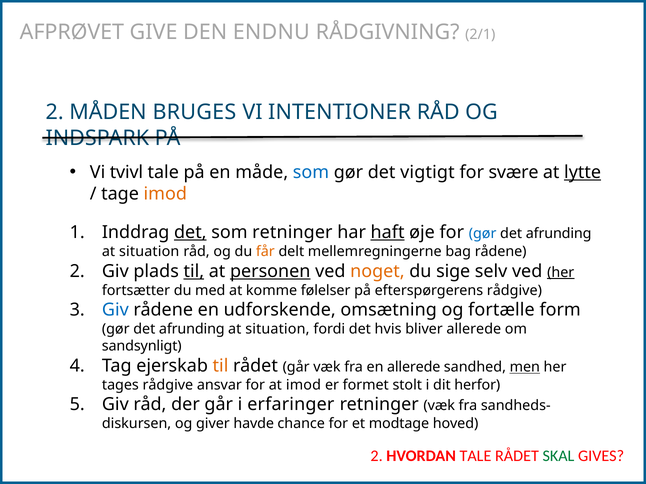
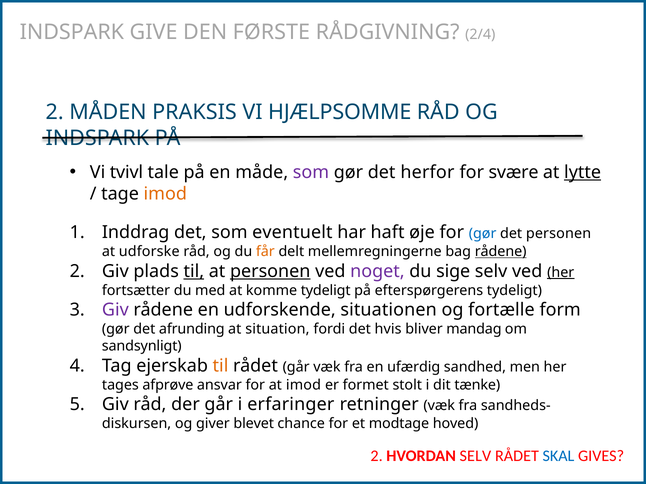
AFPRØVET at (72, 32): AFPRØVET -> INDSPARK
ENDNU: ENDNU -> FØRSTE
2/1: 2/1 -> 2/4
BRUGES: BRUGES -> PRAKSIS
INTENTIONER: INTENTIONER -> HJÆLPSOMME
som at (311, 172) colour: blue -> purple
vigtigt: vigtigt -> herfor
det at (190, 233) underline: present -> none
som retninger: retninger -> eventuelt
haft underline: present -> none
afrunding at (559, 234): afrunding -> personen
situation at (149, 252): situation -> udforske
rådene at (501, 252) underline: none -> present
noget colour: orange -> purple
komme følelser: følelser -> tydeligt
efterspørgerens rådgive: rådgive -> tydeligt
Giv at (115, 310) colour: blue -> purple
omsætning: omsætning -> situationen
bliver allerede: allerede -> mandag
en allerede: allerede -> ufærdig
men underline: present -> none
tages rådgive: rådgive -> afprøve
herfor: herfor -> tænke
havde: havde -> blevet
HVORDAN TALE: TALE -> SELV
SKAL colour: green -> blue
